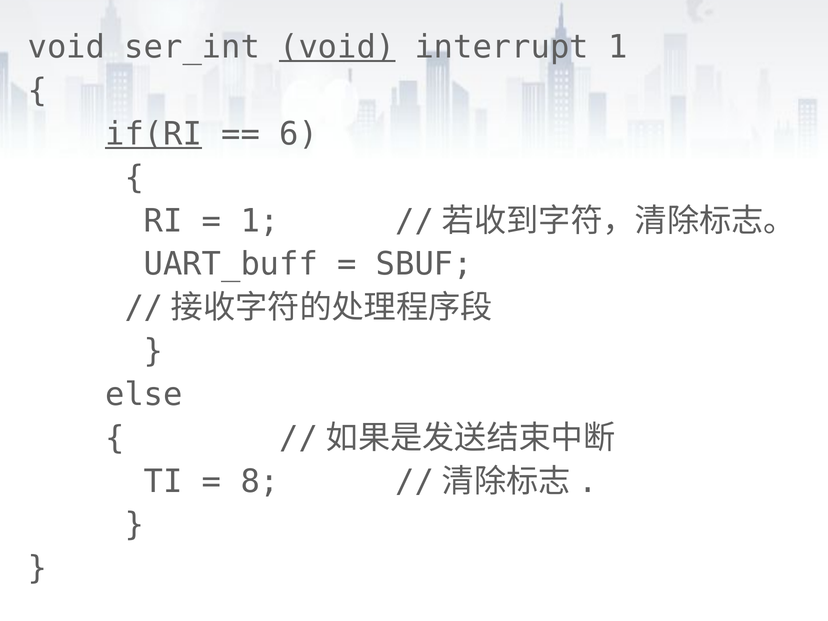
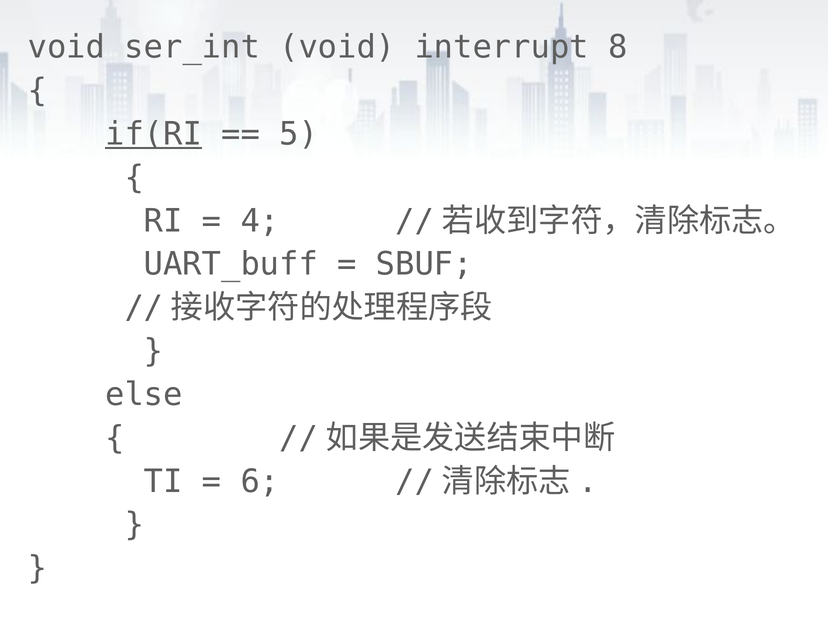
void at (337, 47) underline: present -> none
interrupt 1: 1 -> 8
6: 6 -> 5
1 at (260, 221): 1 -> 4
8: 8 -> 6
